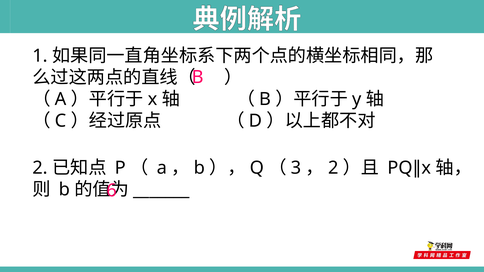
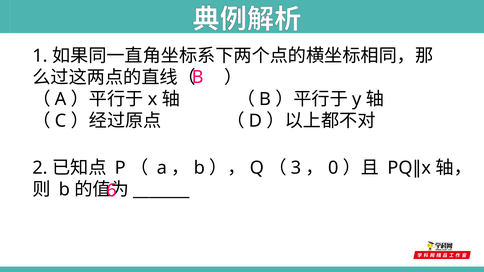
2 at (333, 168): 2 -> 0
